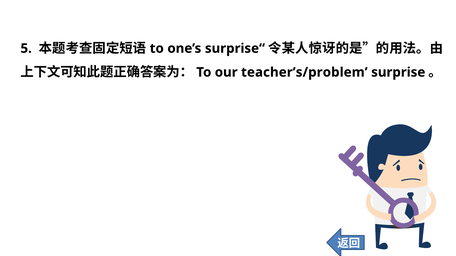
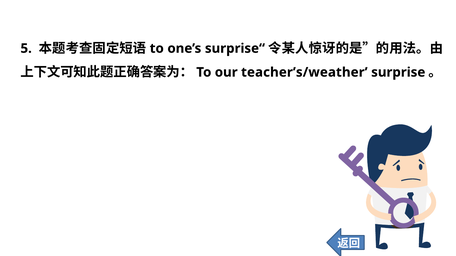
teacher’s/problem: teacher’s/problem -> teacher’s/weather
